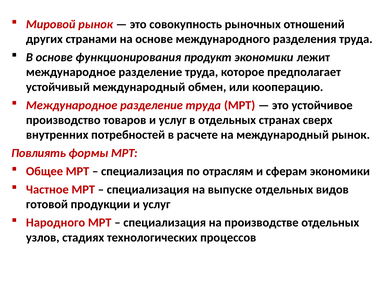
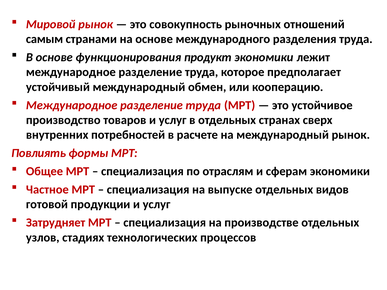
других: других -> самым
Народного: Народного -> Затрудняет
